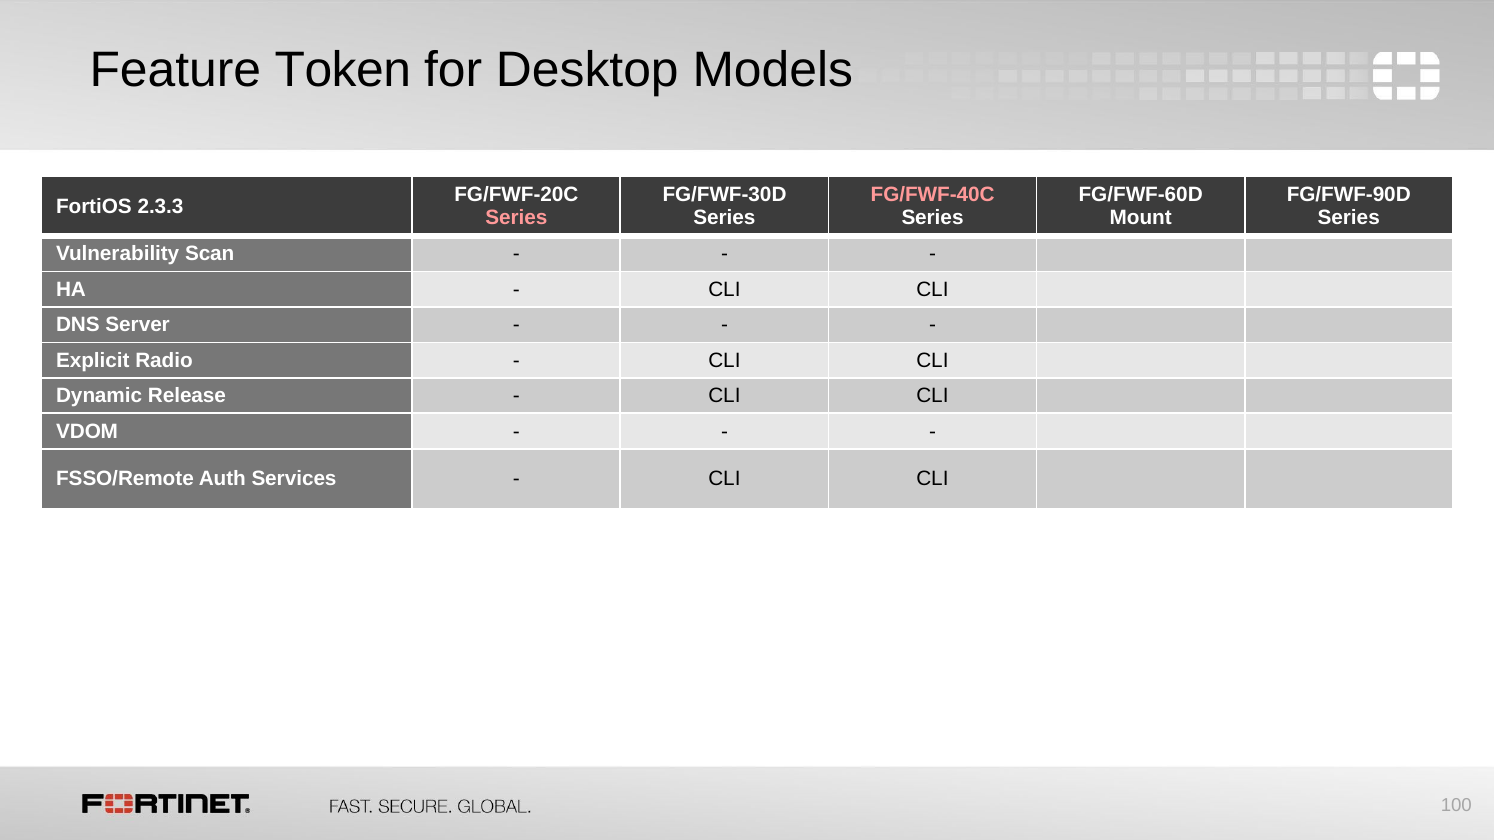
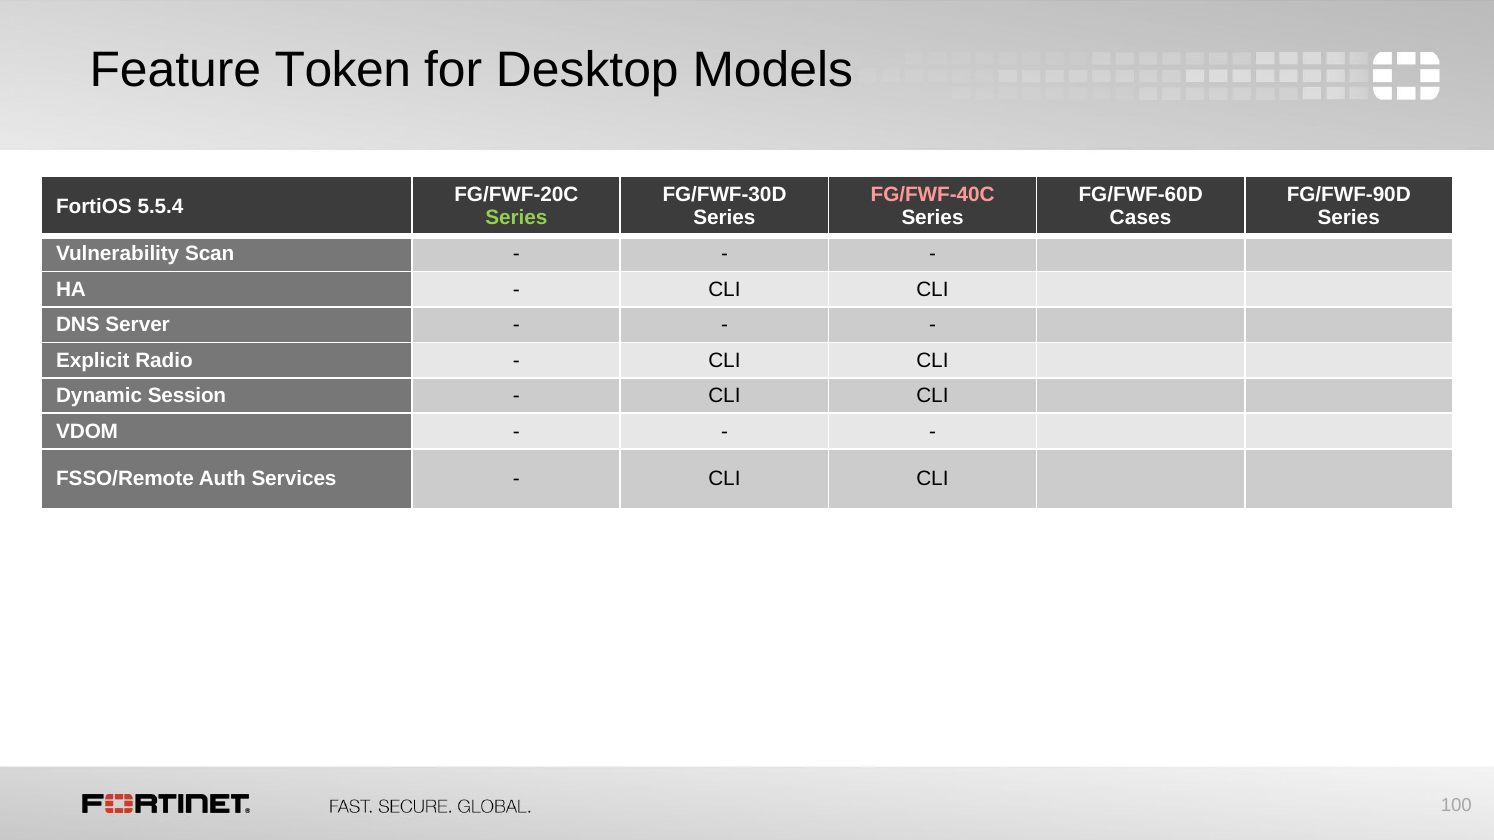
2.3.3: 2.3.3 -> 5.5.4
Series at (516, 218) colour: pink -> light green
Mount: Mount -> Cases
Release: Release -> Session
